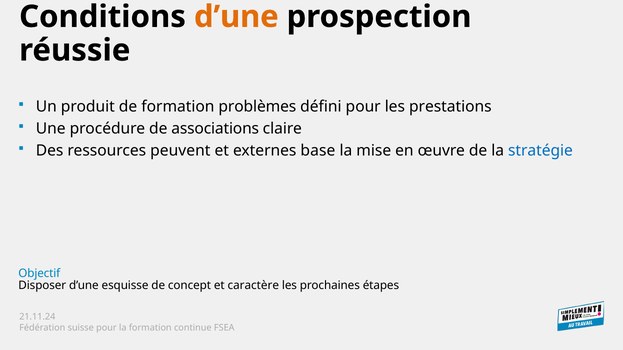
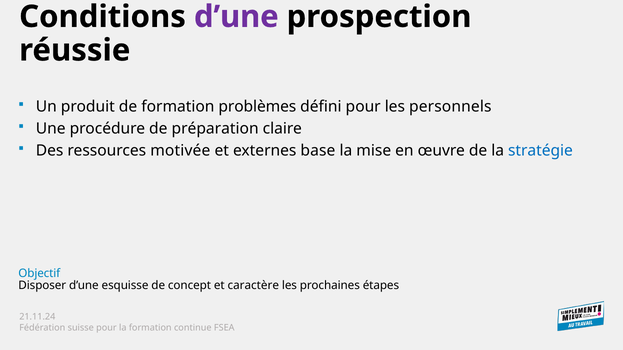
d’une at (236, 17) colour: orange -> purple
prestations: prestations -> personnels
associations: associations -> préparation
peuvent: peuvent -> motivée
